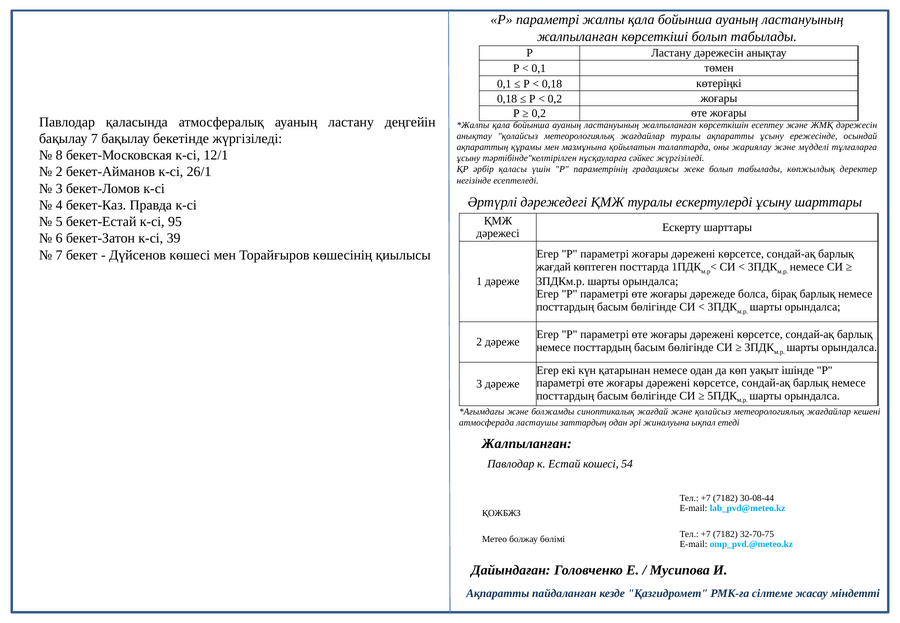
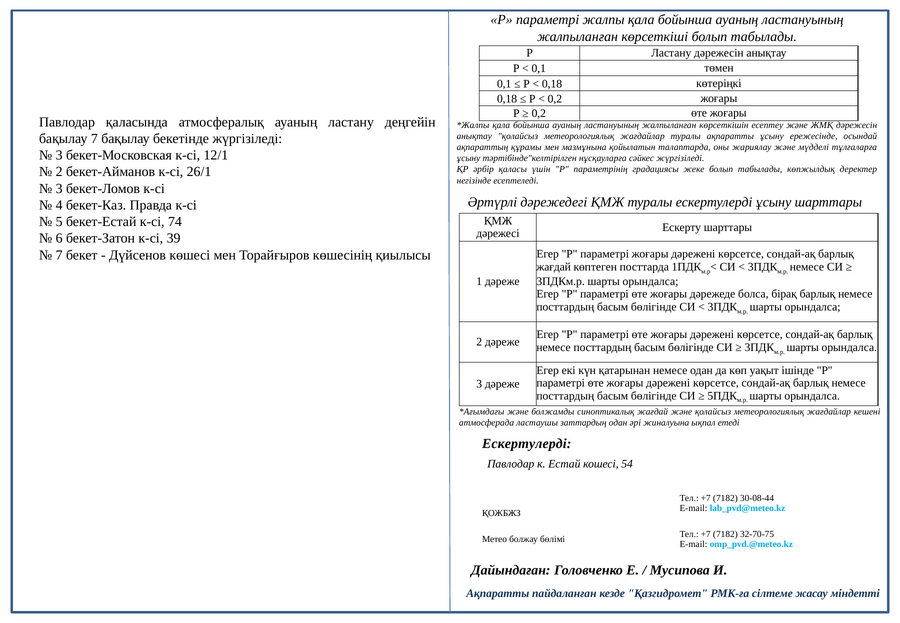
8 at (59, 155): 8 -> 3
95: 95 -> 74
Жалпыланған at (527, 444): Жалпыланған -> Ескертулерді
